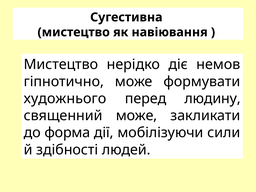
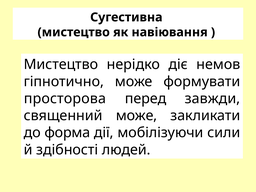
художнього: художнього -> просторова
людину: людину -> завжди
